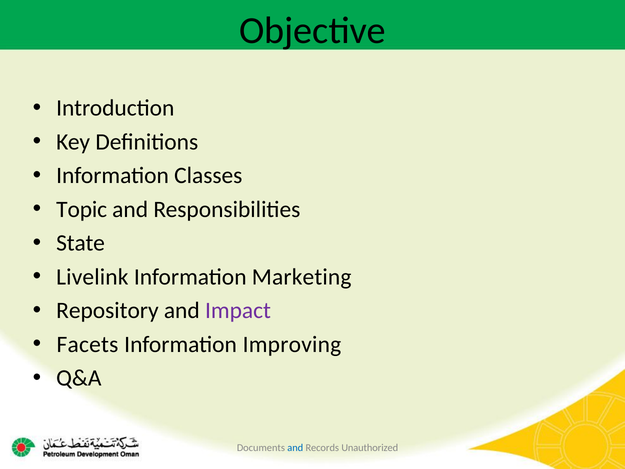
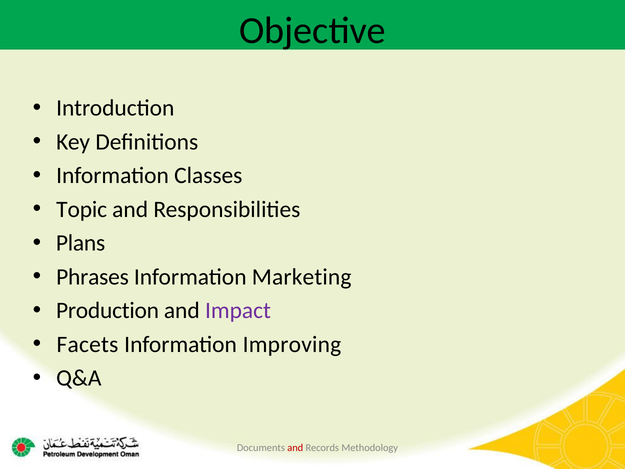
State: State -> Plans
Livelink: Livelink -> Phrases
Repository: Repository -> Production
and at (295, 448) colour: blue -> red
Unauthorized: Unauthorized -> Methodology
